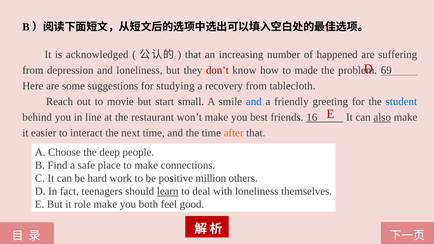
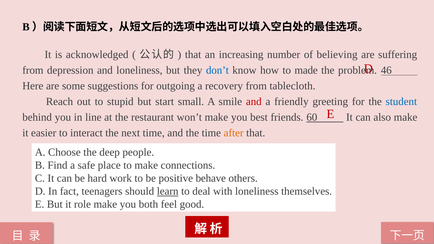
happened: happened -> believing
don’t colour: red -> blue
69: 69 -> 46
studying: studying -> outgoing
movie: movie -> stupid
and at (254, 102) colour: blue -> red
16: 16 -> 60
also underline: present -> none
million: million -> behave
